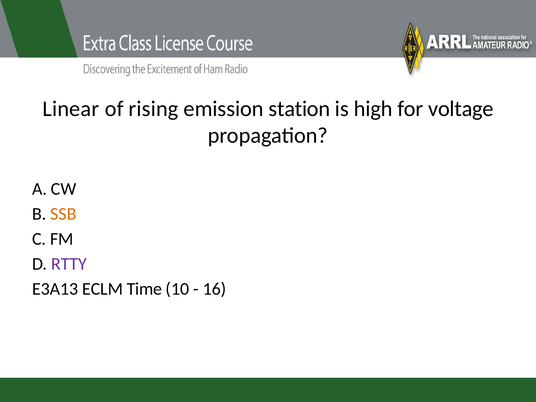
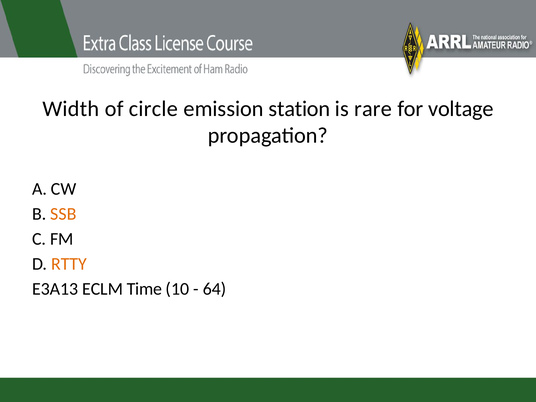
Linear: Linear -> Width
rising: rising -> circle
high: high -> rare
RTTY colour: purple -> orange
16: 16 -> 64
